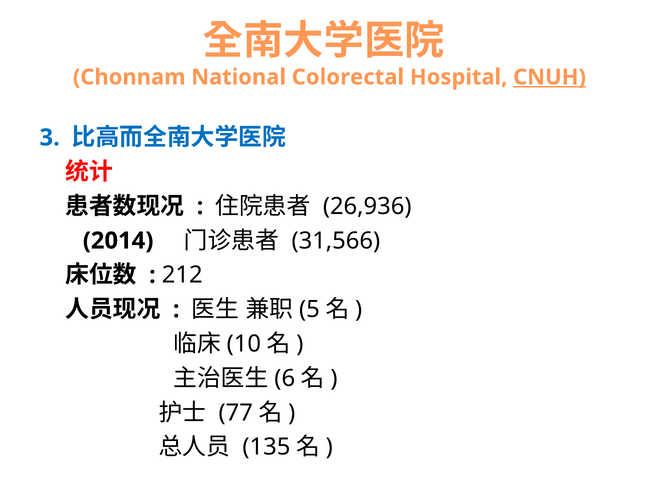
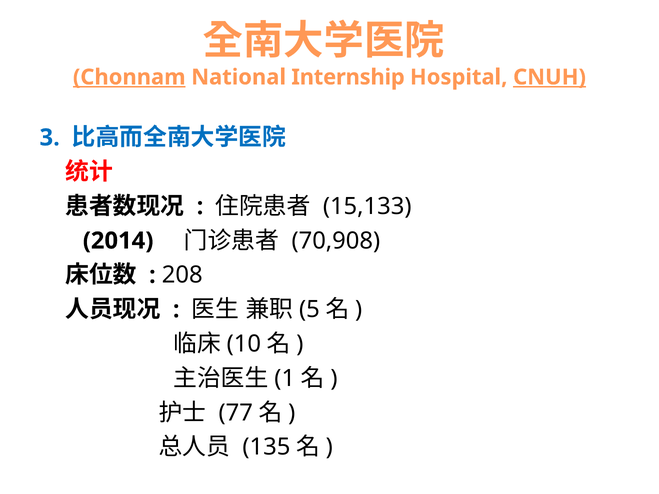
Chonnam underline: none -> present
Colorectal: Colorectal -> Internship
26,936: 26,936 -> 15,133
31,566: 31,566 -> 70,908
212: 212 -> 208
6: 6 -> 1
